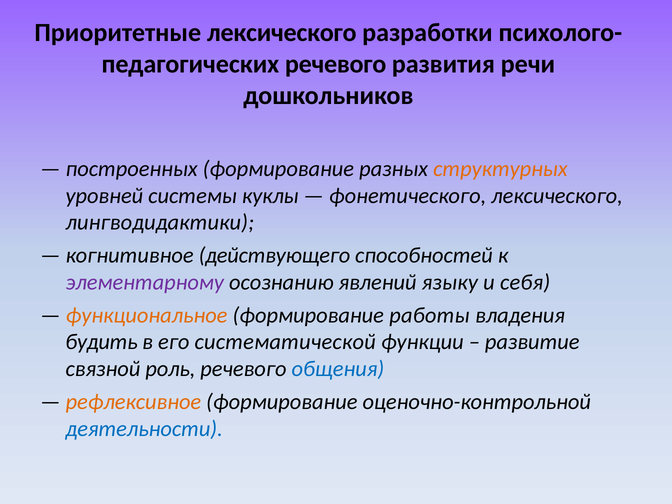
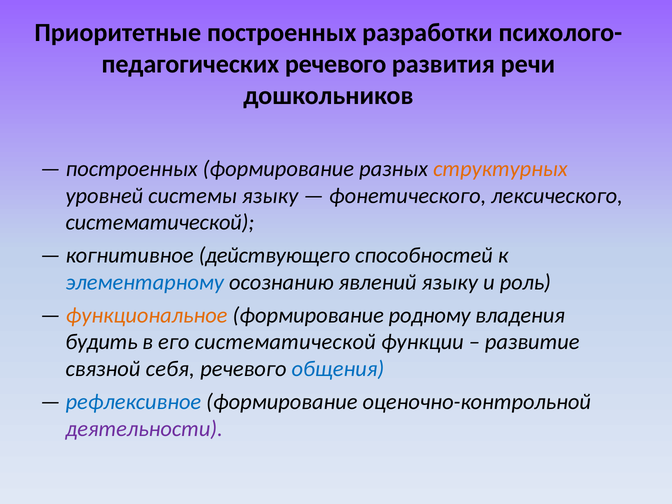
Приоритетные лексического: лексического -> построенных
системы куклы: куклы -> языку
лингводидактики at (160, 223): лингводидактики -> систематической
элементарному colour: purple -> blue
себя: себя -> роль
работы: работы -> родному
роль: роль -> себя
рефлексивное colour: orange -> blue
деятельности colour: blue -> purple
